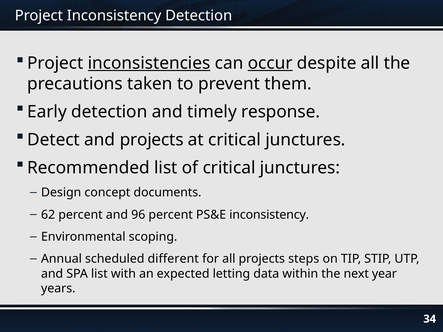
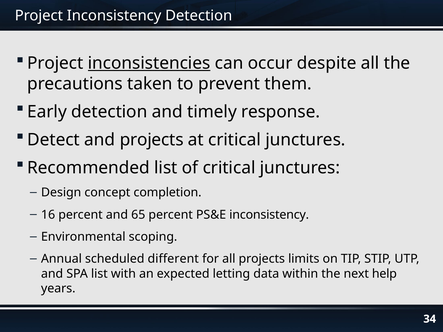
occur underline: present -> none
documents: documents -> completion
62: 62 -> 16
96: 96 -> 65
steps: steps -> limits
year: year -> help
